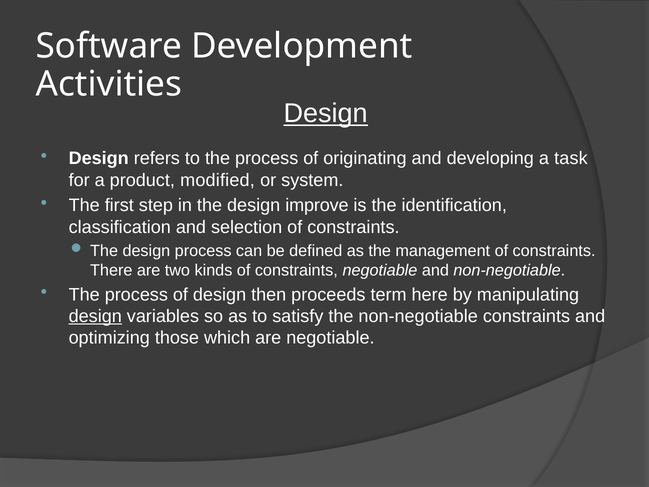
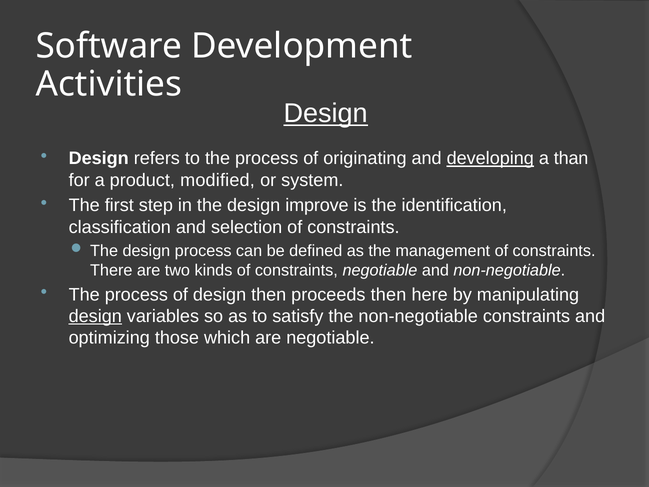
developing underline: none -> present
task: task -> than
proceeds term: term -> then
